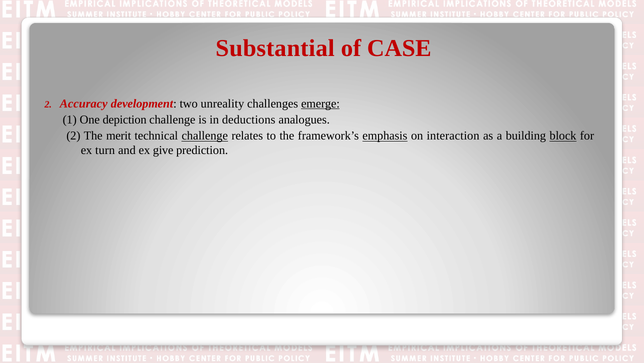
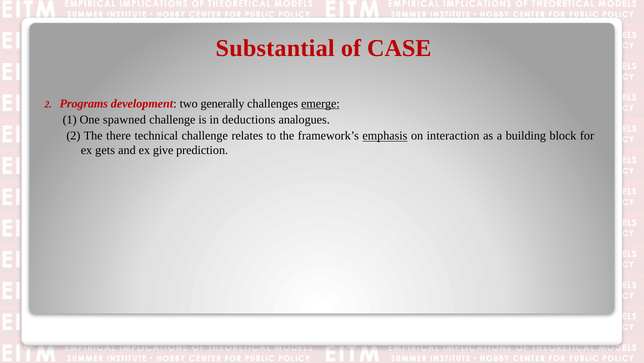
Accuracy: Accuracy -> Programs
unreality: unreality -> generally
depiction: depiction -> spawned
merit: merit -> there
challenge at (205, 136) underline: present -> none
block underline: present -> none
turn: turn -> gets
